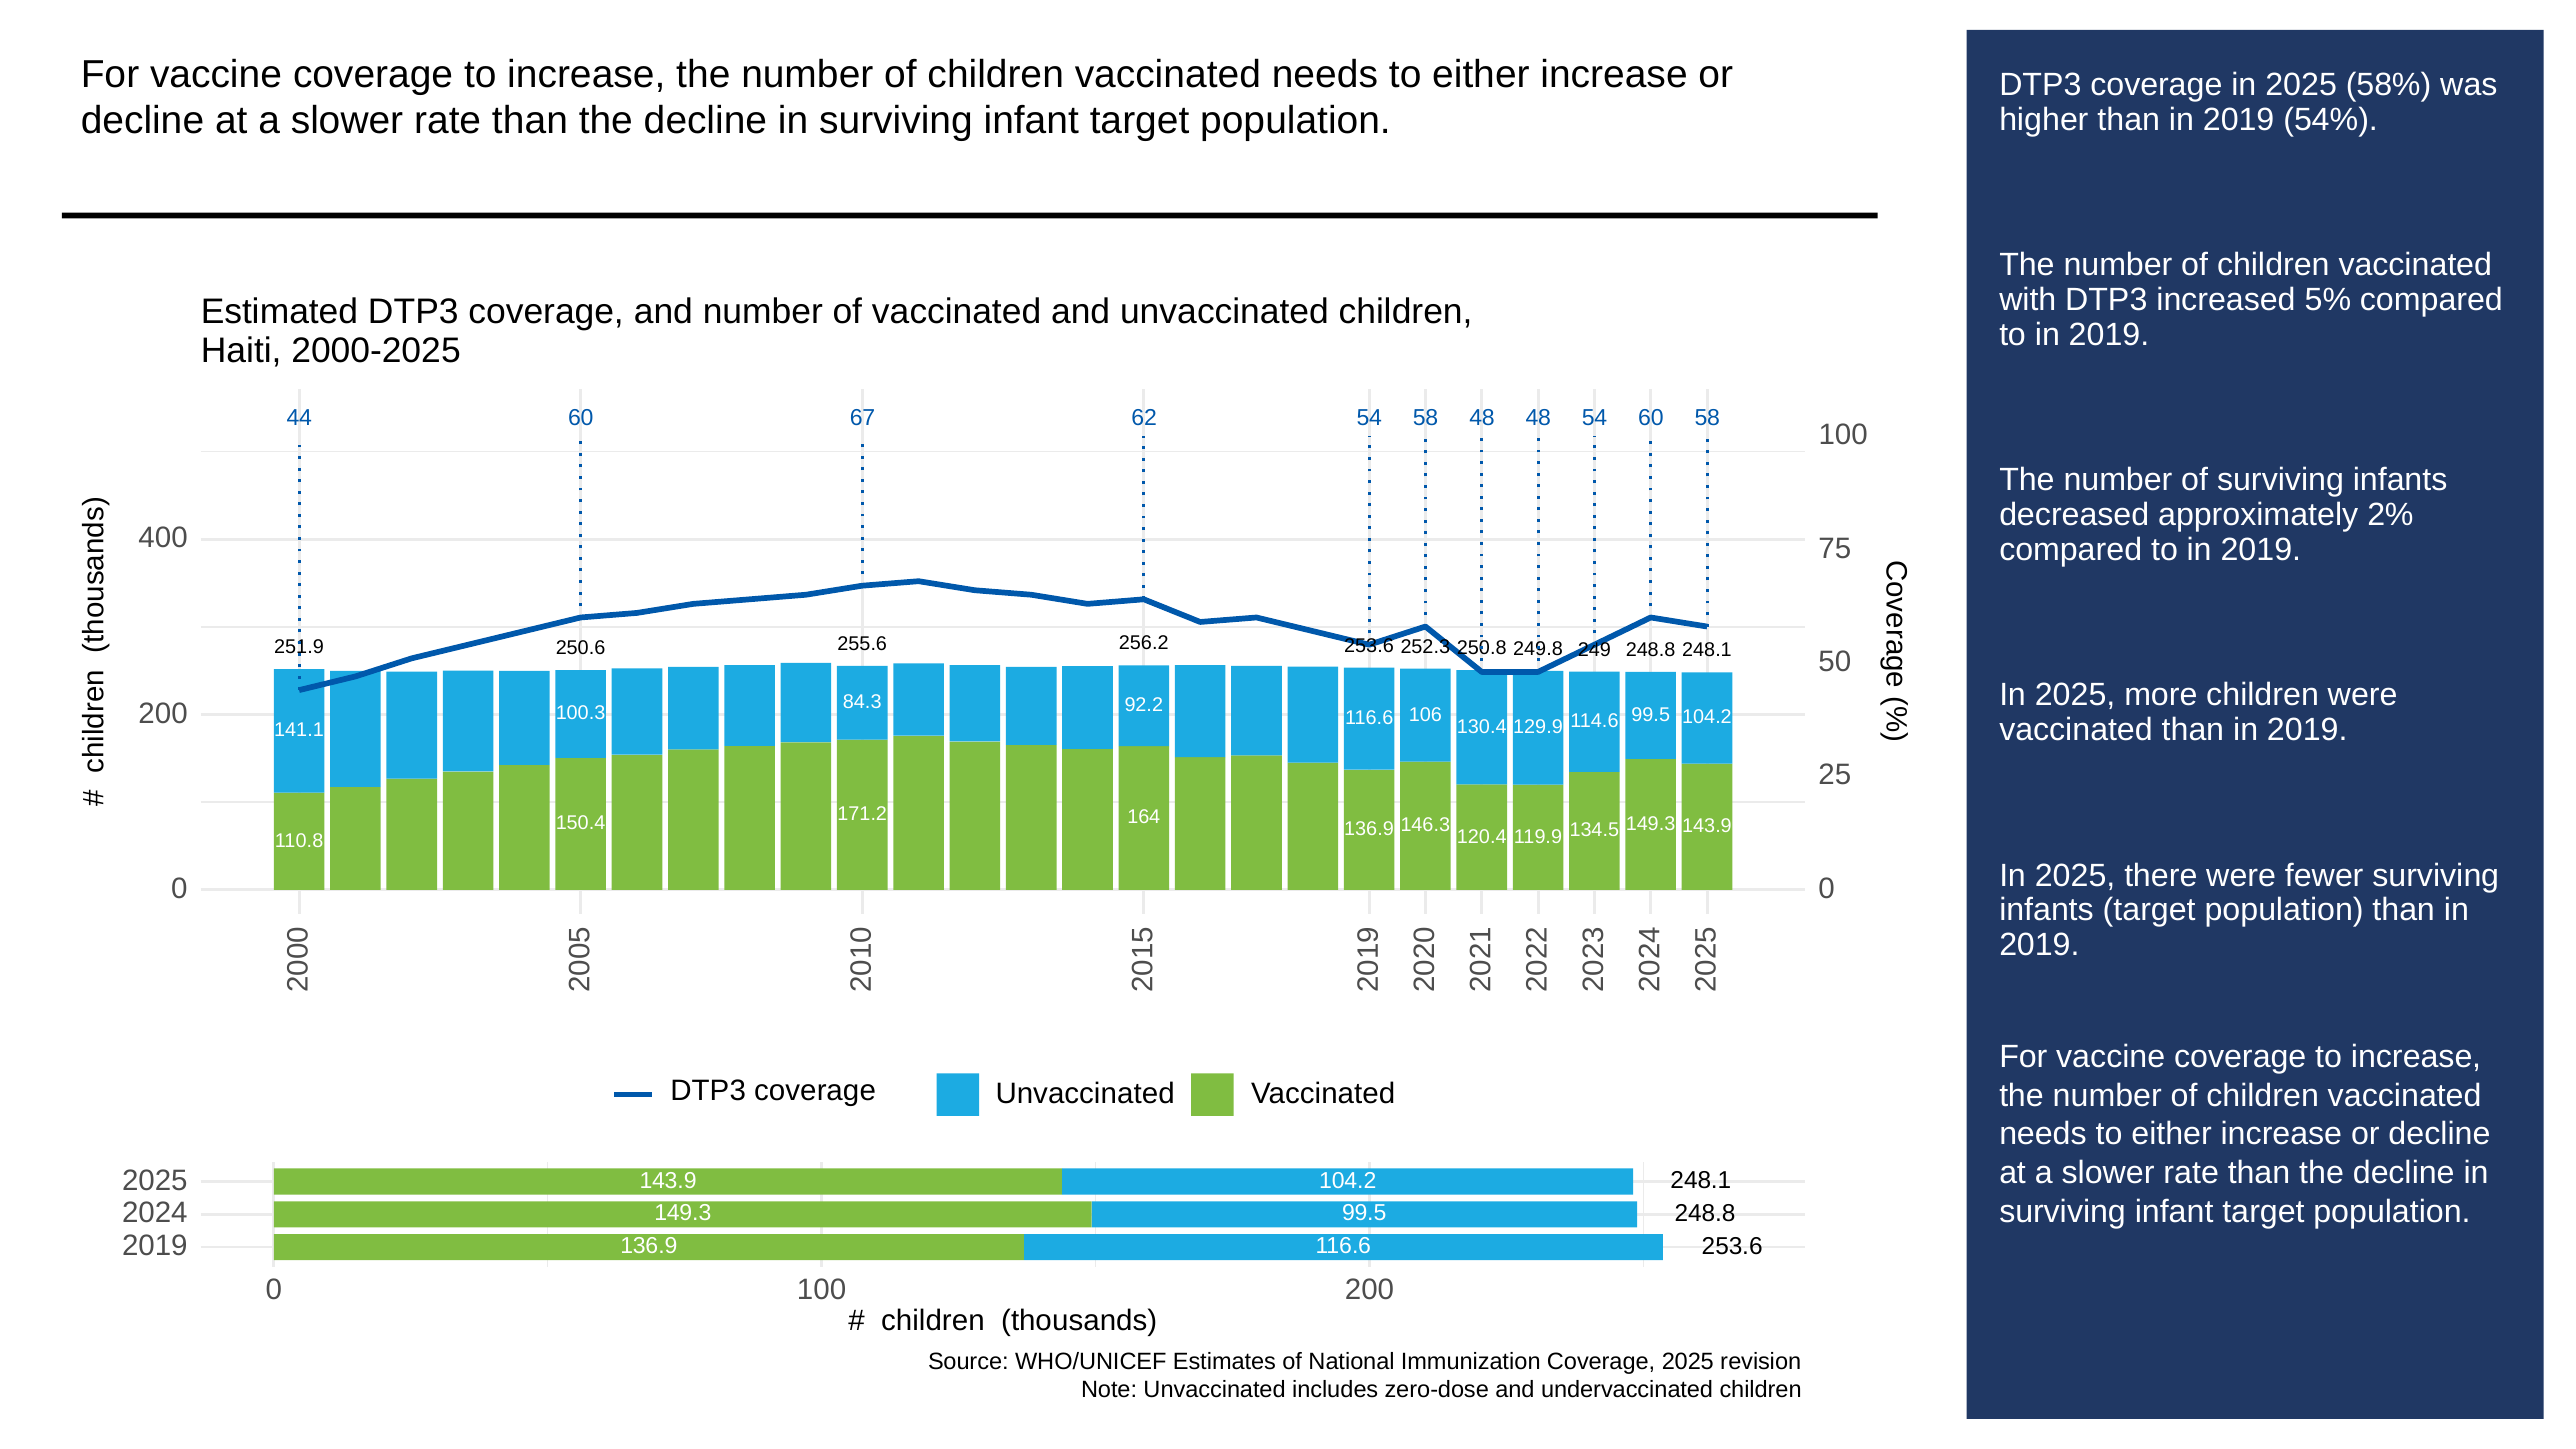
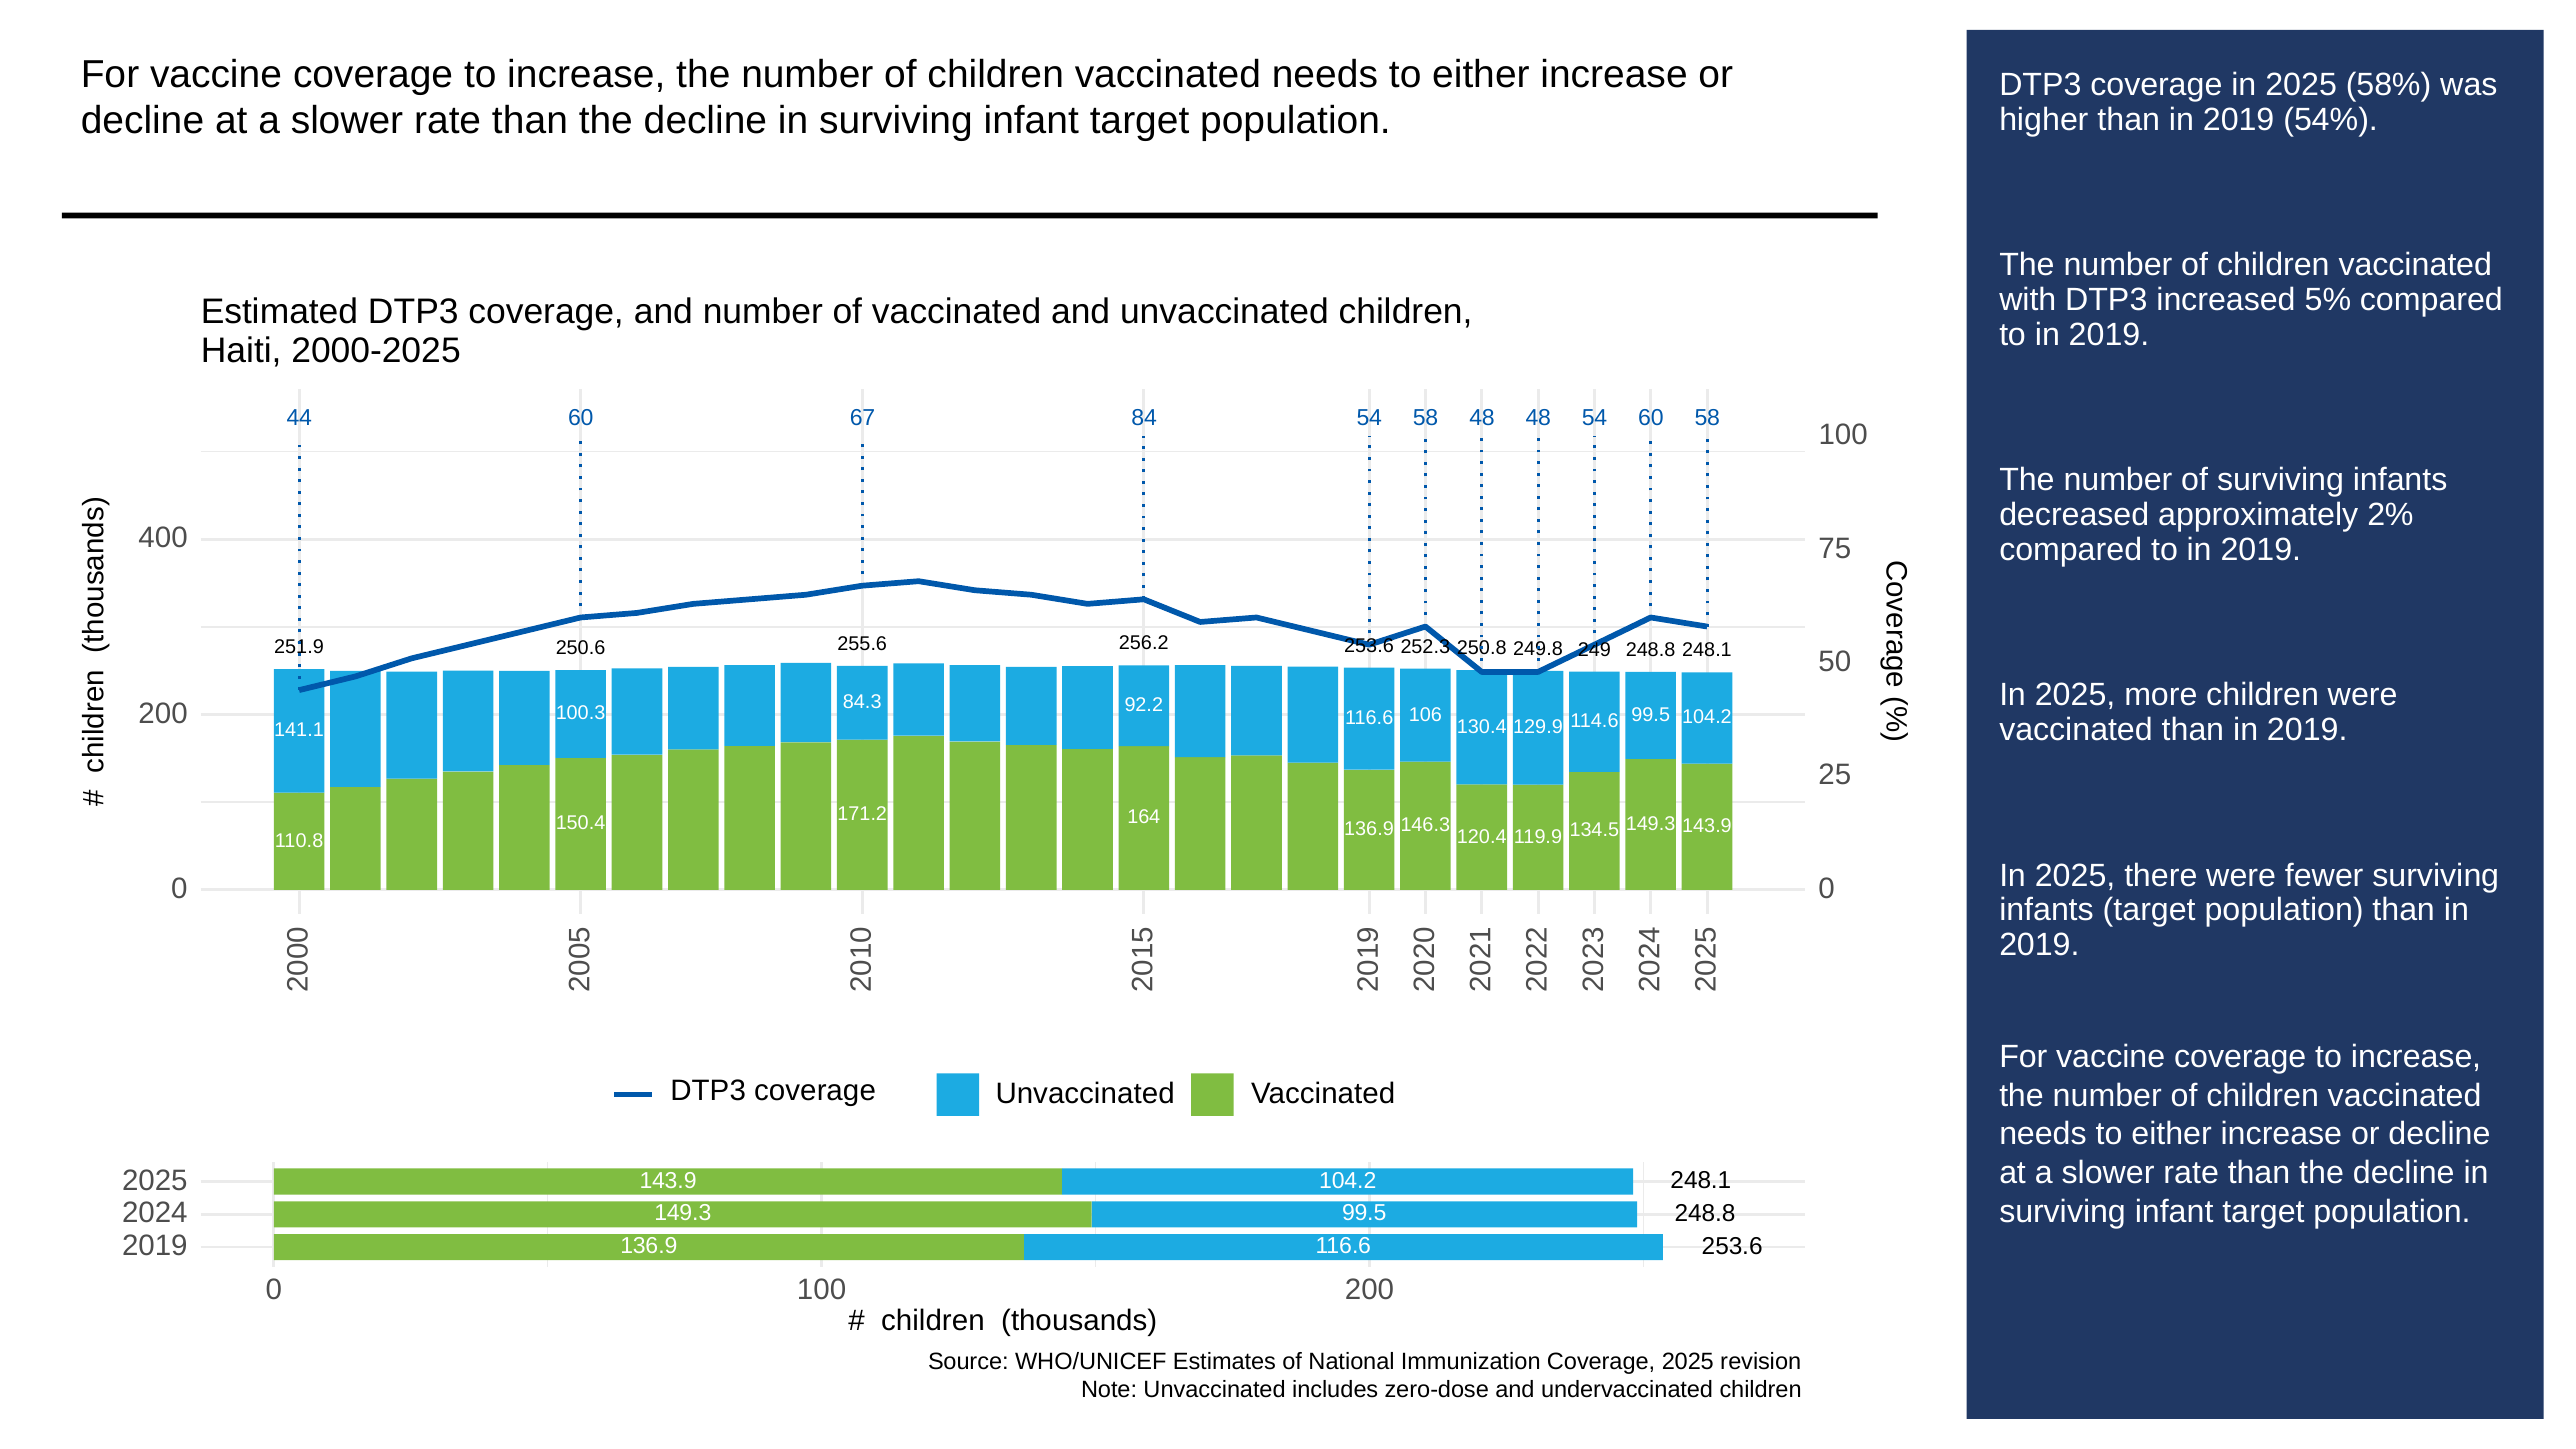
62: 62 -> 84
